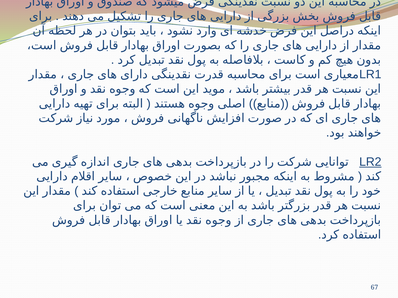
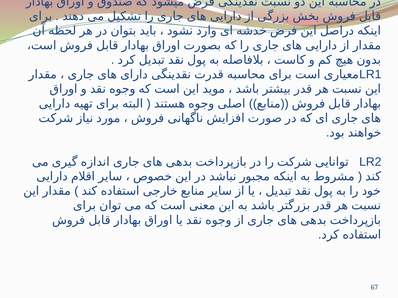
LR2 underline: present -> none
